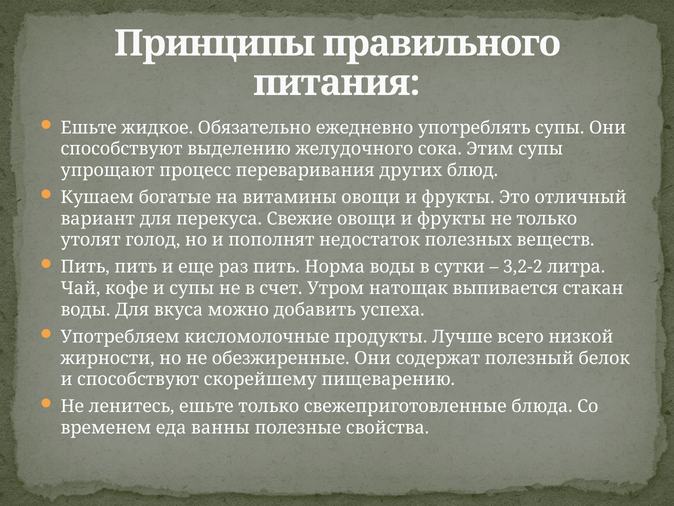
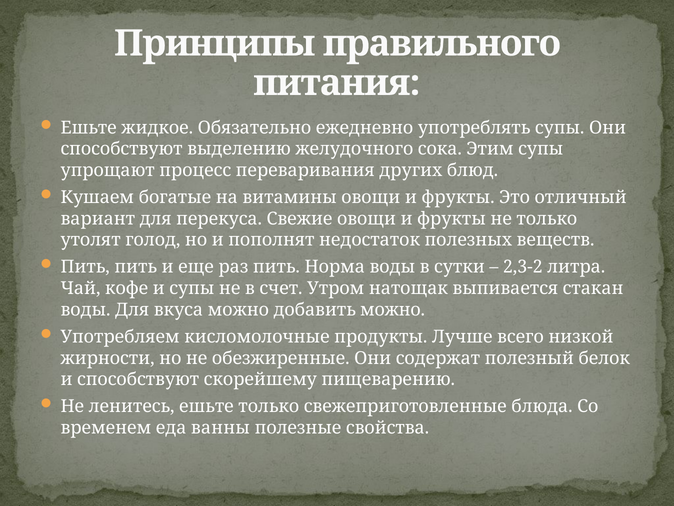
3,2-2: 3,2-2 -> 2,3-2
добавить успеха: успеха -> можно
